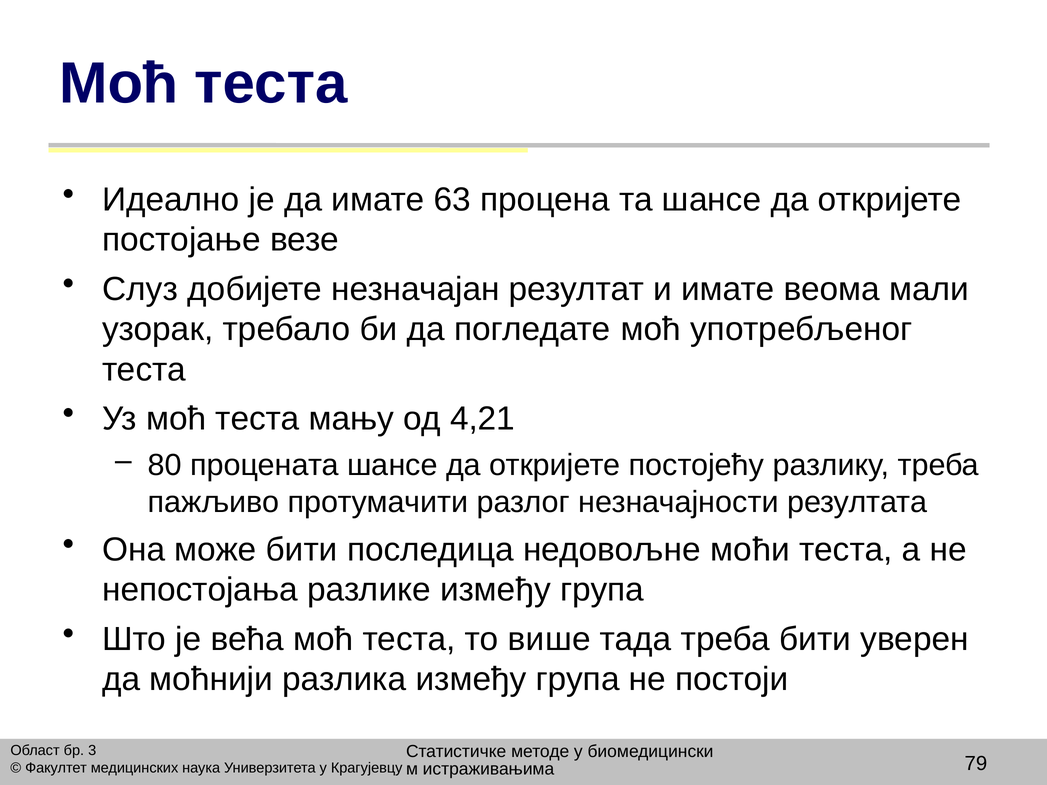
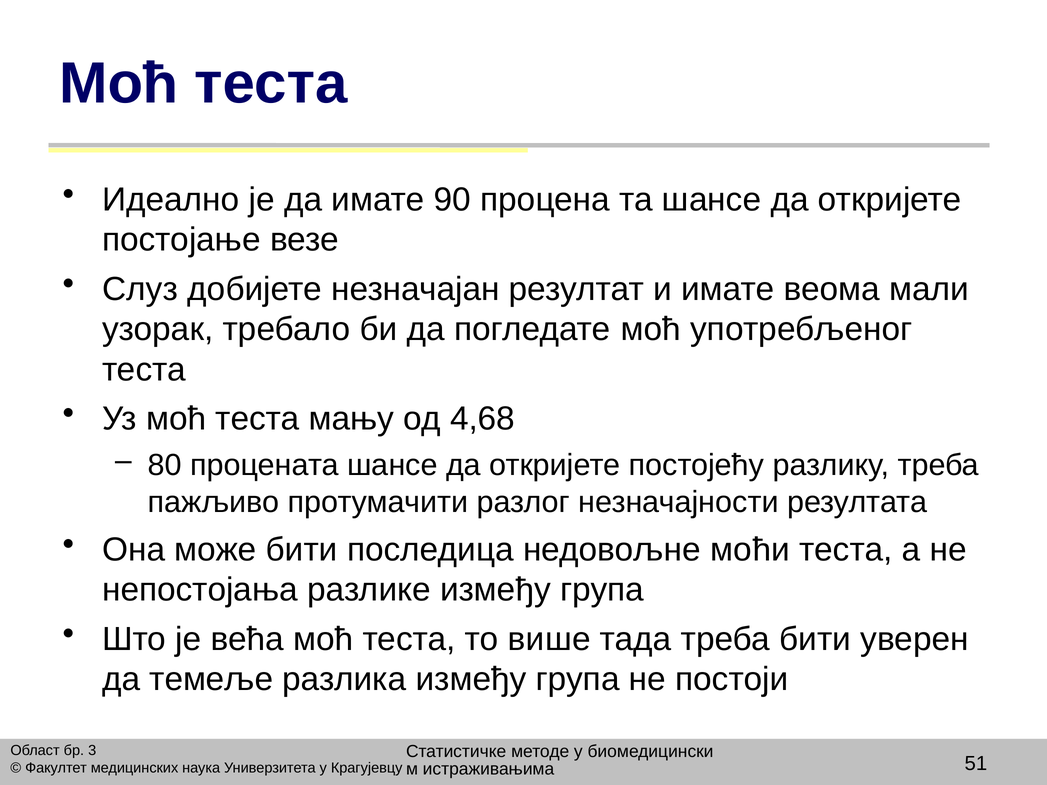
63: 63 -> 90
4,21: 4,21 -> 4,68
моћнији: моћнији -> темеље
79: 79 -> 51
